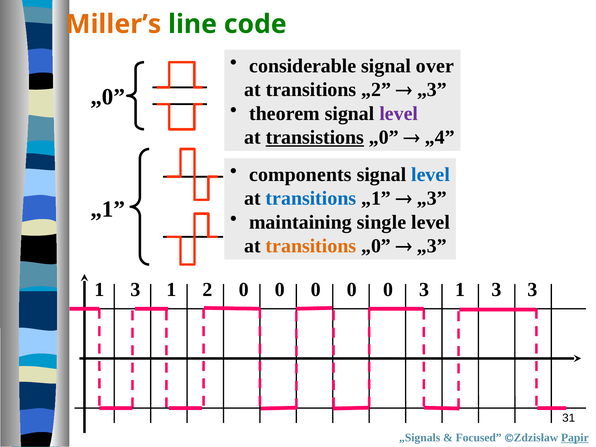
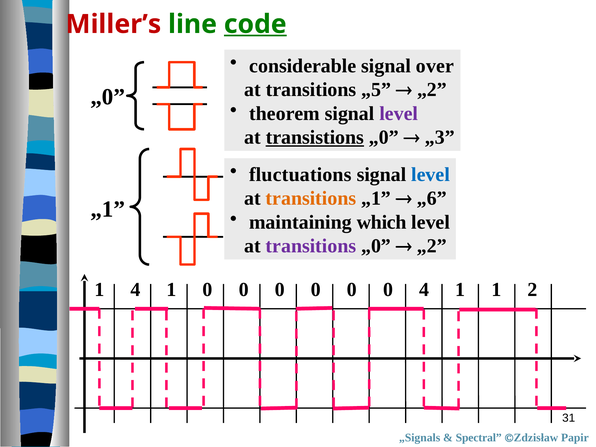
Miller’s colour: orange -> red
code underline: none -> present
„2: „2 -> „5
„3 at (432, 90): „3 -> „2
„4: „4 -> „3
components: components -> fluctuations
transitions at (311, 198) colour: blue -> orange
„3 at (432, 198): „3 -> „6
single: single -> which
transitions at (311, 246) colour: orange -> purple
„3 at (432, 246): „3 -> „2
3 at (135, 289): 3 -> 4
2 at (208, 289): 2 -> 0
3 at (424, 289): 3 -> 4
3 at (496, 289): 3 -> 1
3 at (532, 289): 3 -> 2
Focused: Focused -> Spectral
Papir underline: present -> none
